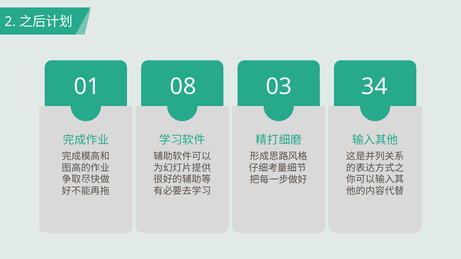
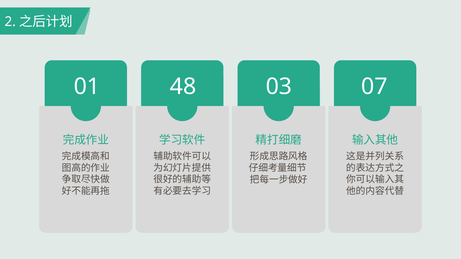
08: 08 -> 48
34: 34 -> 07
